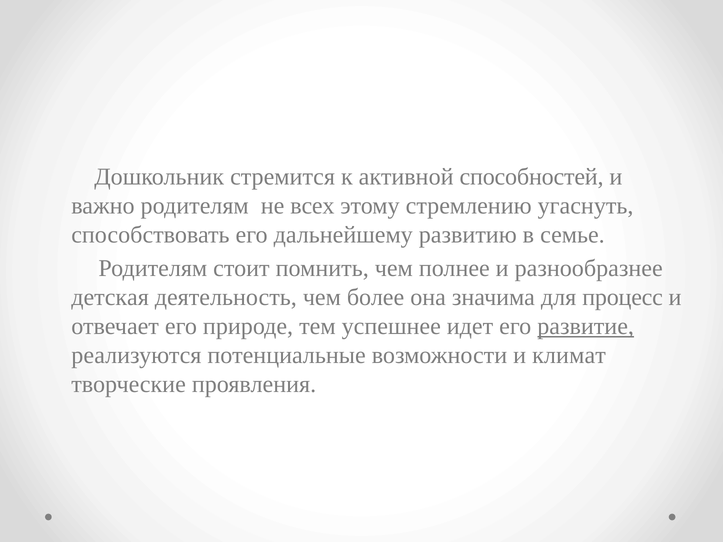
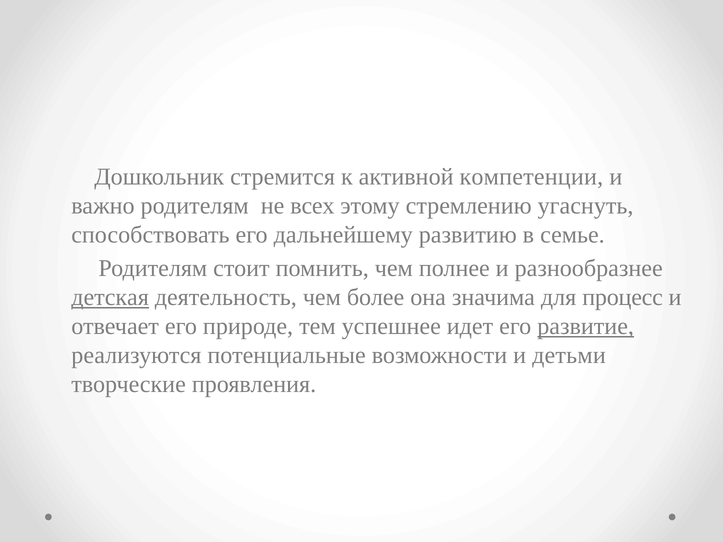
способностей: способностей -> компетенции
детская underline: none -> present
климат: климат -> детьми
